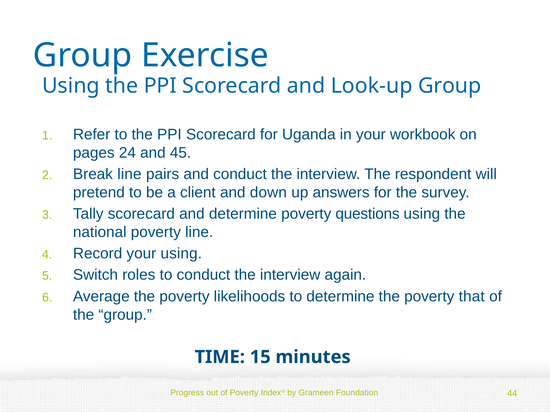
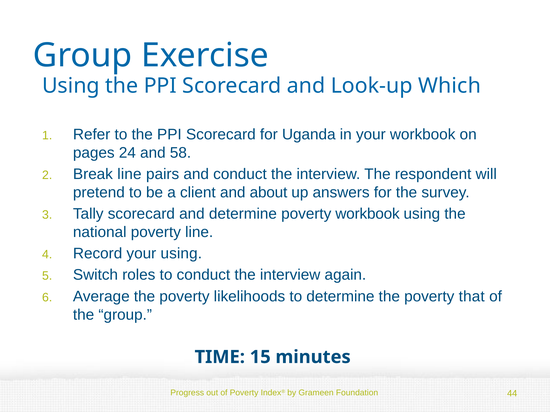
Look-up Group: Group -> Which
45: 45 -> 58
down: down -> about
poverty questions: questions -> workbook
